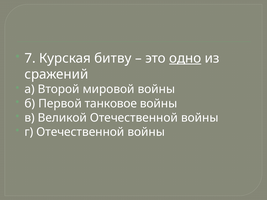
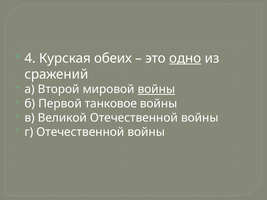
7: 7 -> 4
битву: битву -> обеих
войны at (156, 89) underline: none -> present
